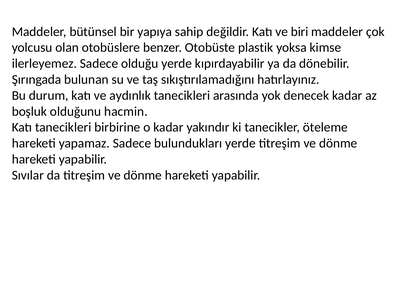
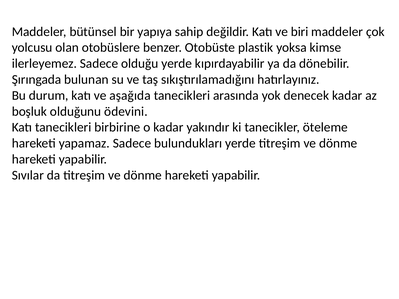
aydınlık: aydınlık -> aşağıda
hacmin: hacmin -> ödevini
